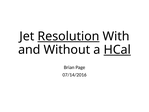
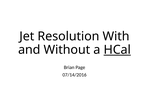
Resolution underline: present -> none
